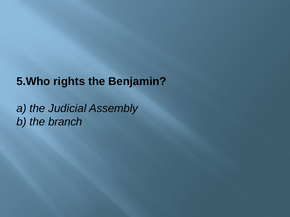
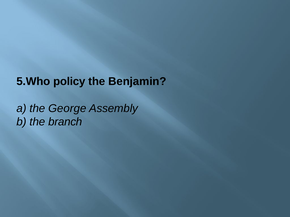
rights: rights -> policy
Judicial: Judicial -> George
